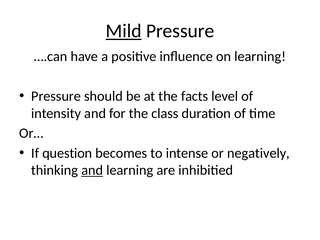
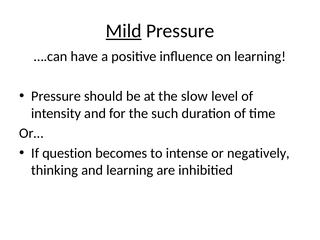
facts: facts -> slow
class: class -> such
and at (92, 170) underline: present -> none
